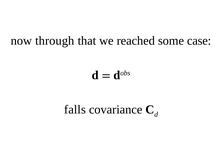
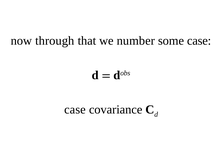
reached: reached -> number
falls at (75, 110): falls -> case
